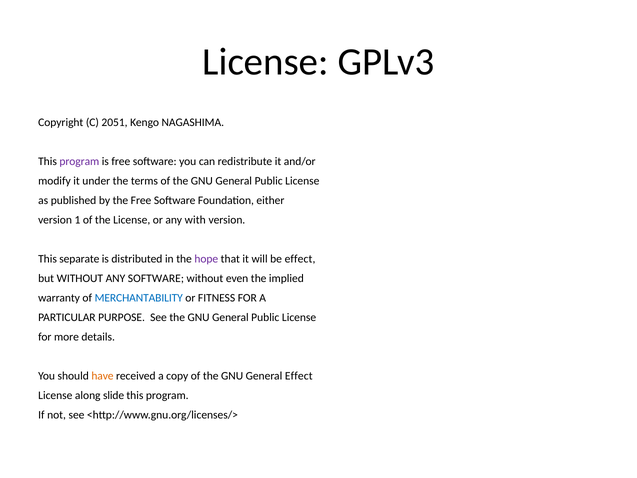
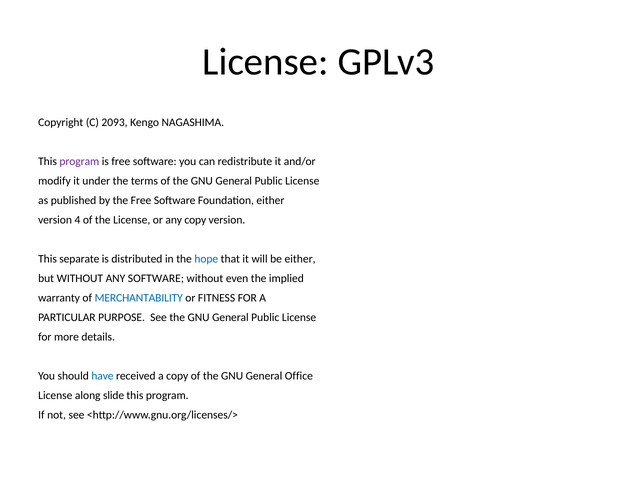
2051: 2051 -> 2093
1: 1 -> 4
any with: with -> copy
hope colour: purple -> blue
be effect: effect -> either
have colour: orange -> blue
General Effect: Effect -> Office
